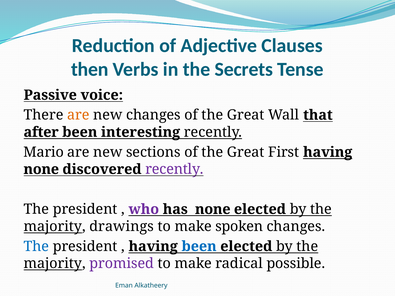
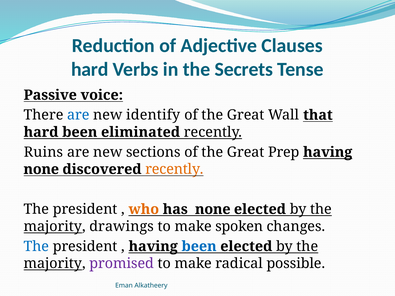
then at (90, 69): then -> hard
are at (78, 115) colour: orange -> blue
new changes: changes -> identify
after at (41, 132): after -> hard
interesting: interesting -> eliminated
Mario: Mario -> Ruins
First: First -> Prep
recently at (174, 169) colour: purple -> orange
who colour: purple -> orange
